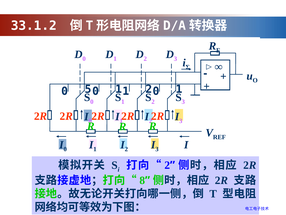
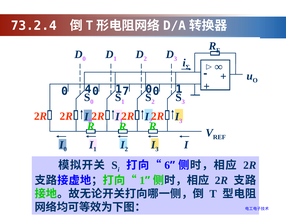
33.1.2: 33.1.2 -> 73.2.4
5: 5 -> 4
0 1: 1 -> 7
2 at (149, 89): 2 -> 0
2 at (167, 165): 2 -> 6
8 at (142, 180): 8 -> 1
